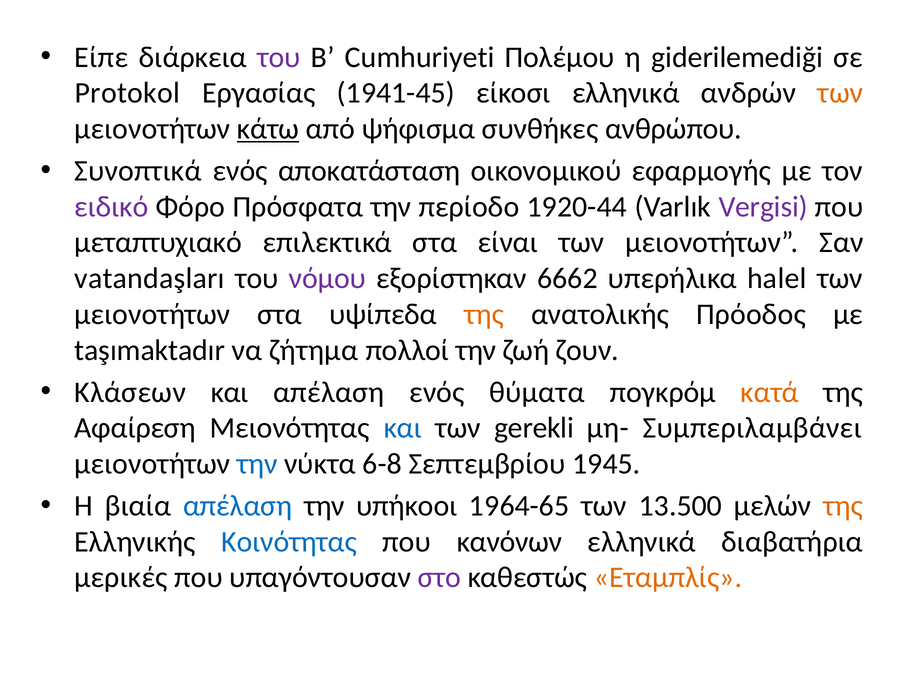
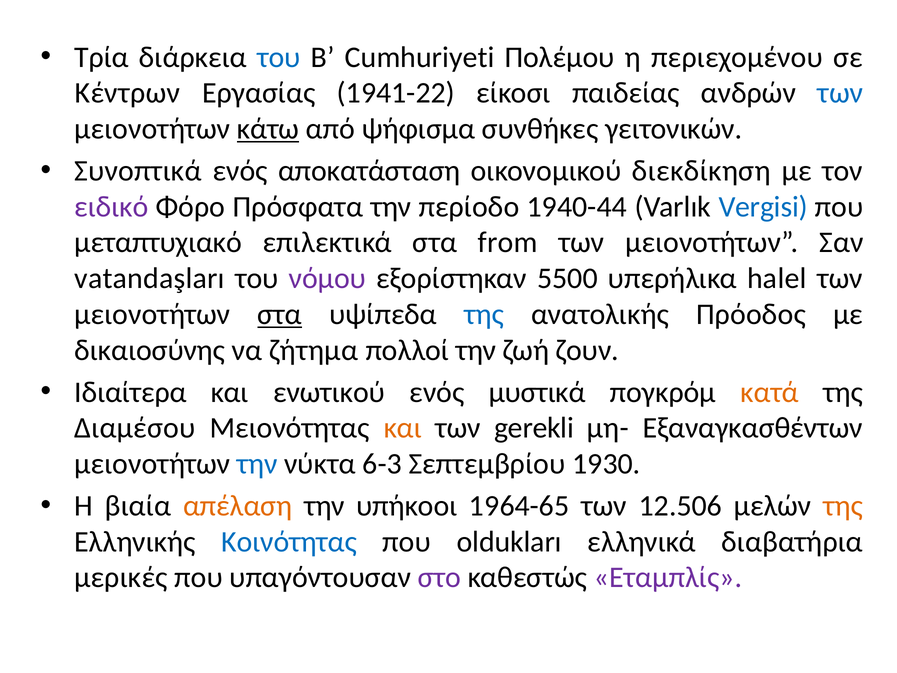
Είπε: Είπε -> Τρία
του at (279, 57) colour: purple -> blue
giderilemediği: giderilemediği -> περιεχομένου
Protokol: Protokol -> Κέντρων
1941-45: 1941-45 -> 1941-22
είκοσι ελληνικά: ελληνικά -> παιδείας
των at (840, 93) colour: orange -> blue
ανθρώπου: ανθρώπου -> γειτονικών
εφαρμογής: εφαρμογής -> διεκδίκηση
1920-44: 1920-44 -> 1940-44
Vergisi colour: purple -> blue
είναι: είναι -> from
6662: 6662 -> 5500
στα at (280, 314) underline: none -> present
της at (484, 314) colour: orange -> blue
taşımaktadır: taşımaktadır -> δικαιοσύνης
Κλάσεων: Κλάσεων -> Ιδιαίτερα
και απέλαση: απέλαση -> ενωτικού
θύματα: θύματα -> μυστικά
Αφαίρεση: Αφαίρεση -> Διαμέσου
και at (403, 428) colour: blue -> orange
Συμπεριλαμβάνει: Συμπεριλαμβάνει -> Εξαναγκασθέντων
6-8: 6-8 -> 6-3
1945: 1945 -> 1930
απέλαση at (238, 506) colour: blue -> orange
13.500: 13.500 -> 12.506
κανόνων: κανόνων -> oldukları
Εταμπλίς colour: orange -> purple
